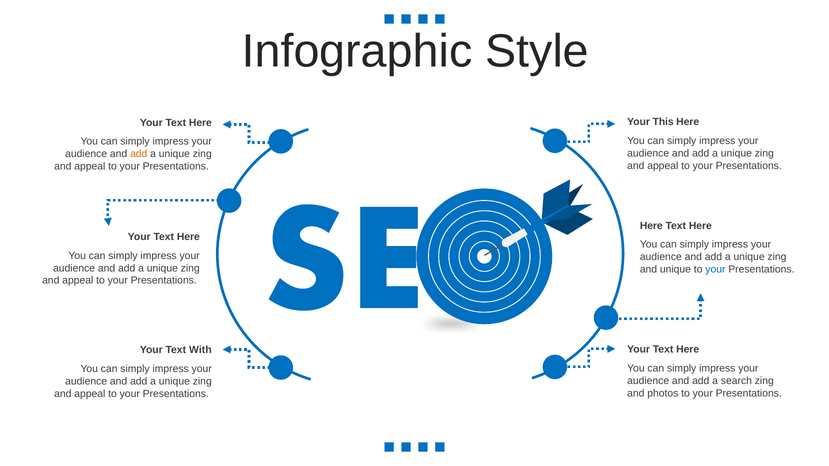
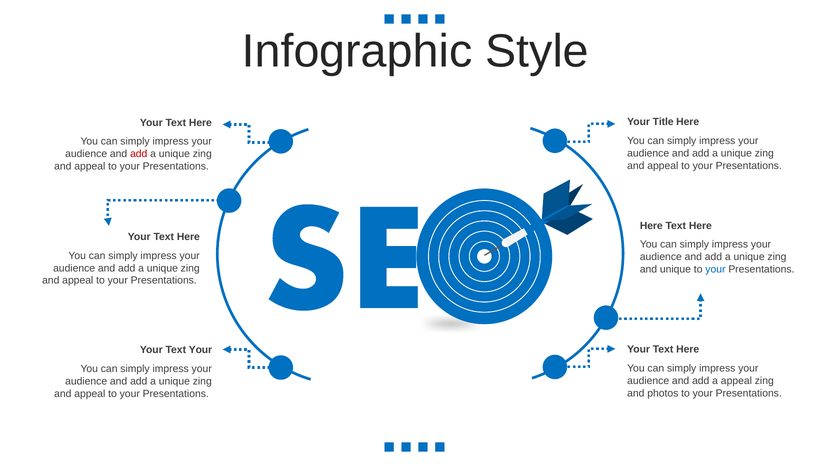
This: This -> Title
add at (139, 154) colour: orange -> red
Text With: With -> Your
a search: search -> appeal
